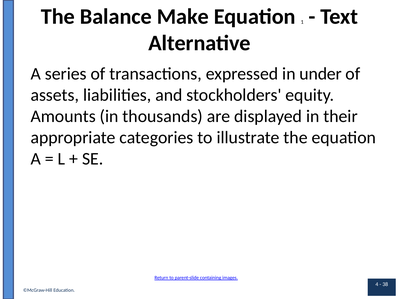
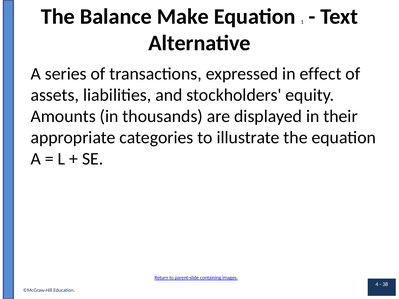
under: under -> effect
